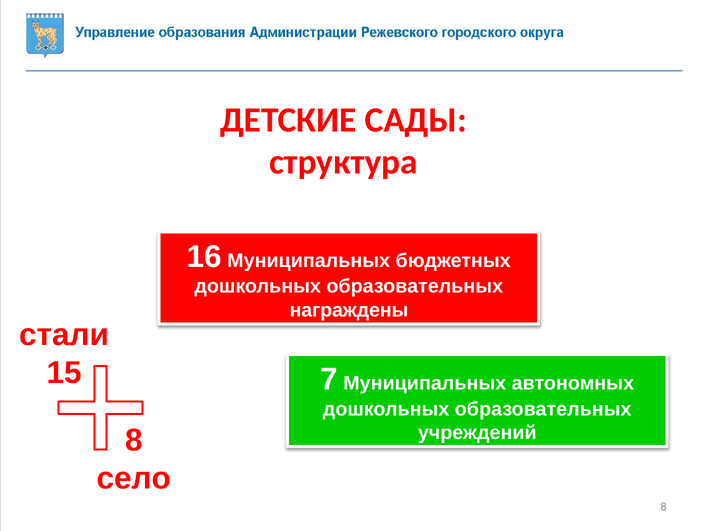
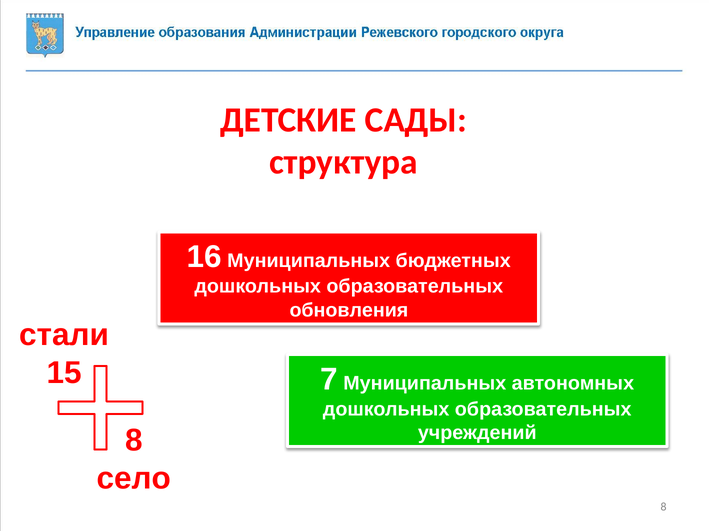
награждены: награждены -> обновления
